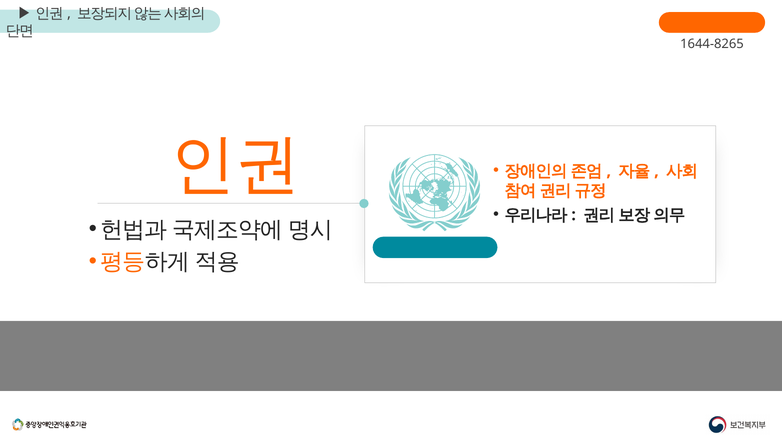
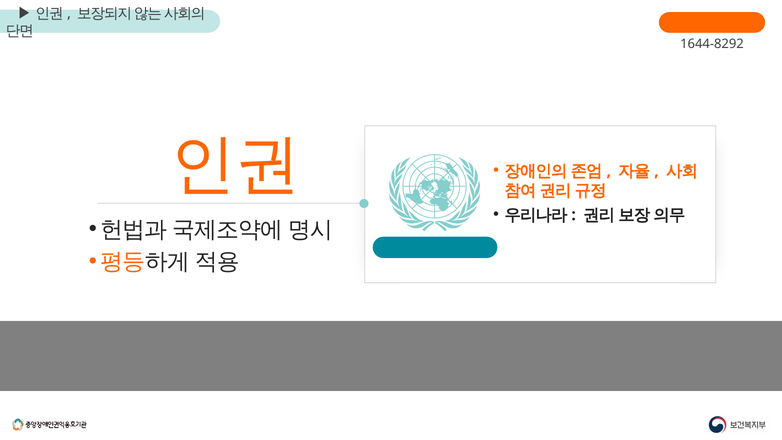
1644-8265: 1644-8265 -> 1644-8292
